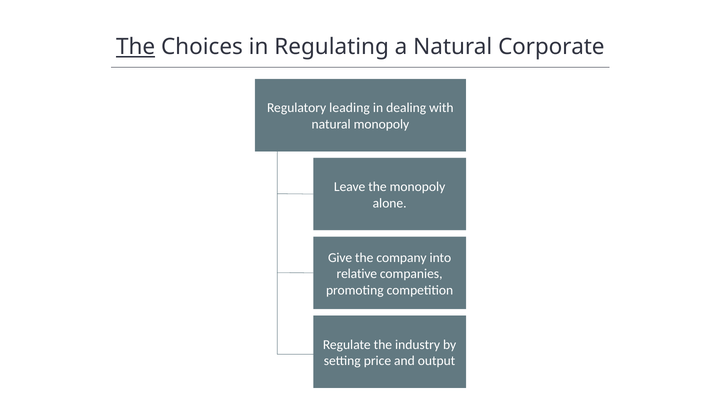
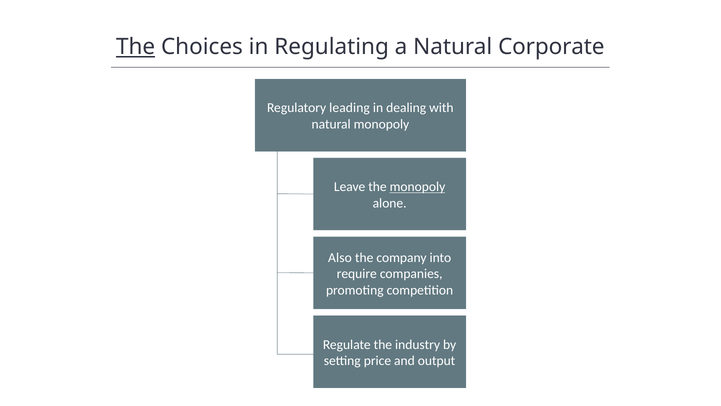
monopoly at (417, 187) underline: none -> present
Give: Give -> Also
relative: relative -> require
